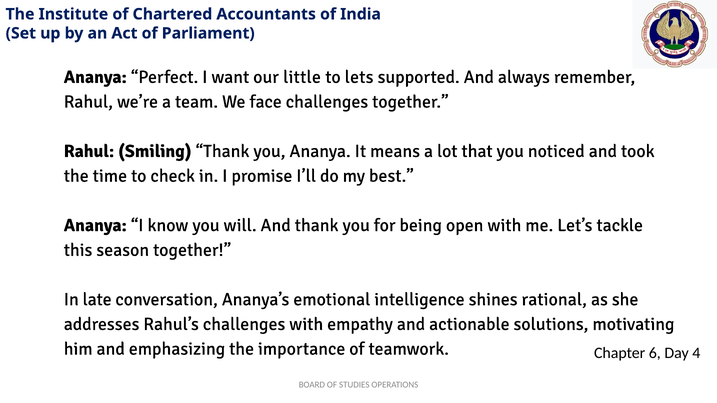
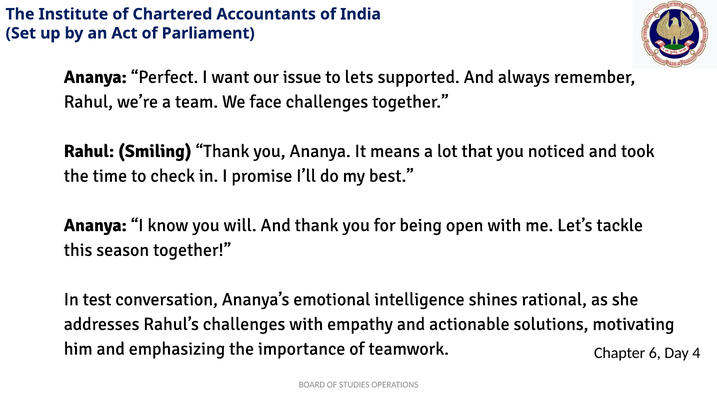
little: little -> issue
late: late -> test
